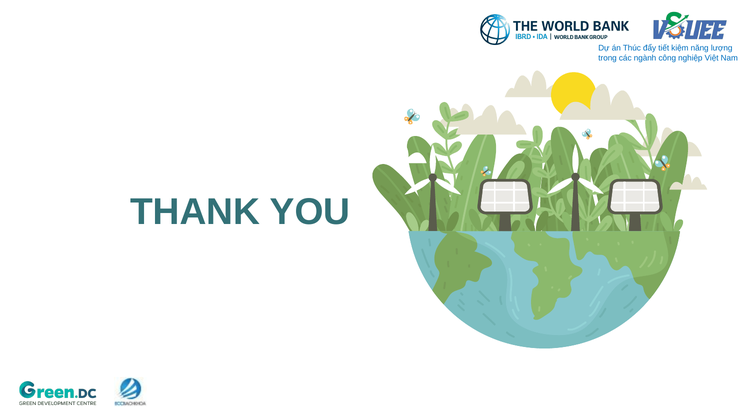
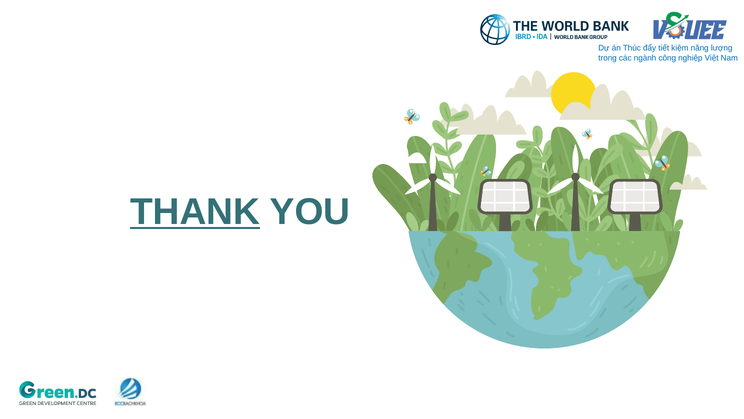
THANK underline: none -> present
